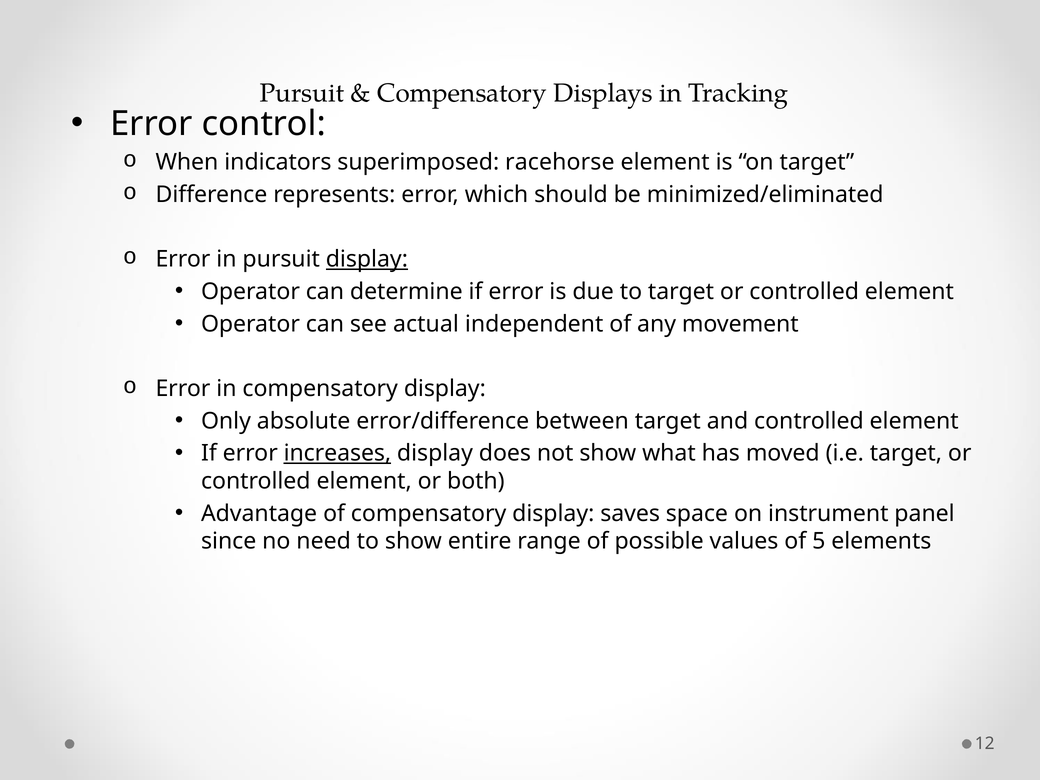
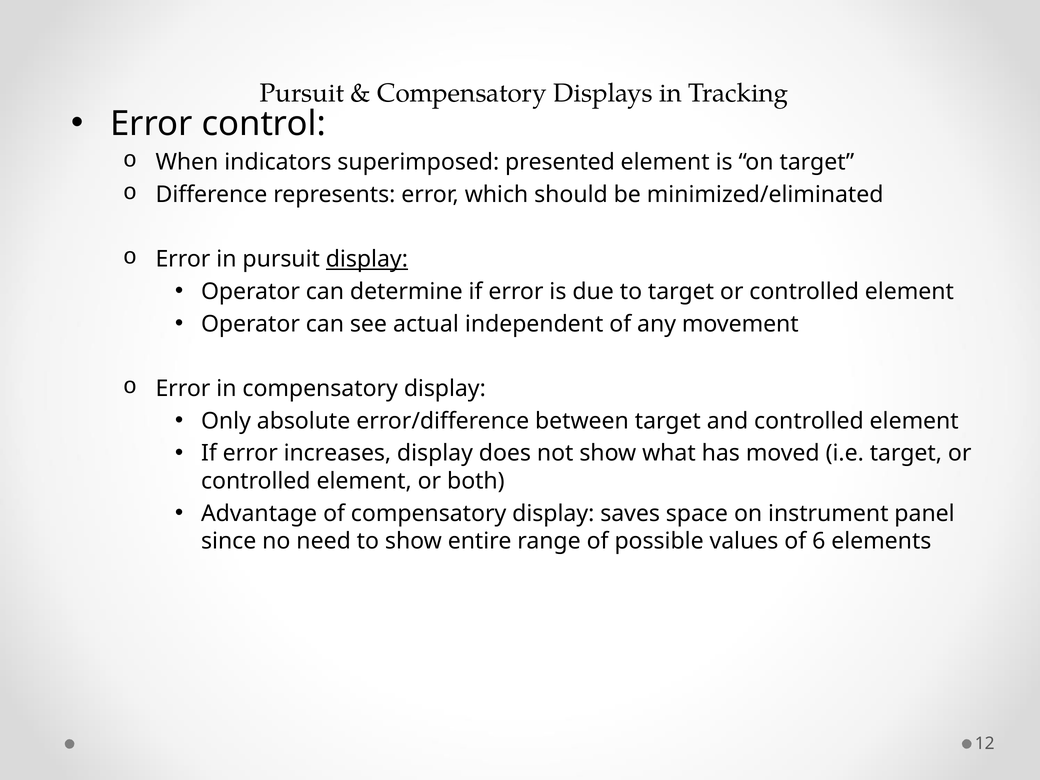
racehorse: racehorse -> presented
increases underline: present -> none
5: 5 -> 6
